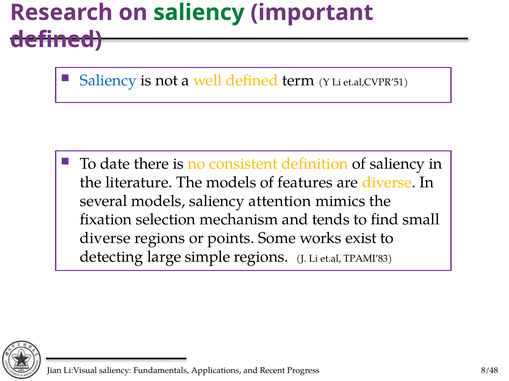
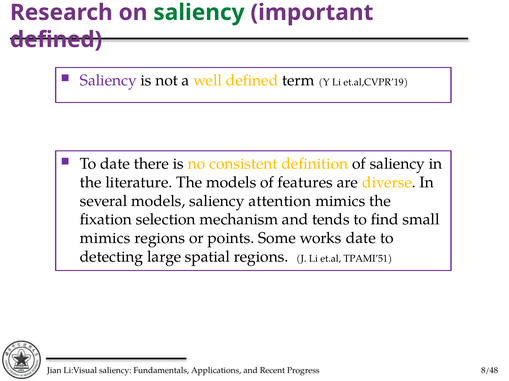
Saliency at (108, 81) colour: blue -> purple
et.al,CVPR’51: et.al,CVPR’51 -> et.al,CVPR’19
diverse at (105, 239): diverse -> mimics
works exist: exist -> date
simple: simple -> spatial
TPAMI’83: TPAMI’83 -> TPAMI’51
